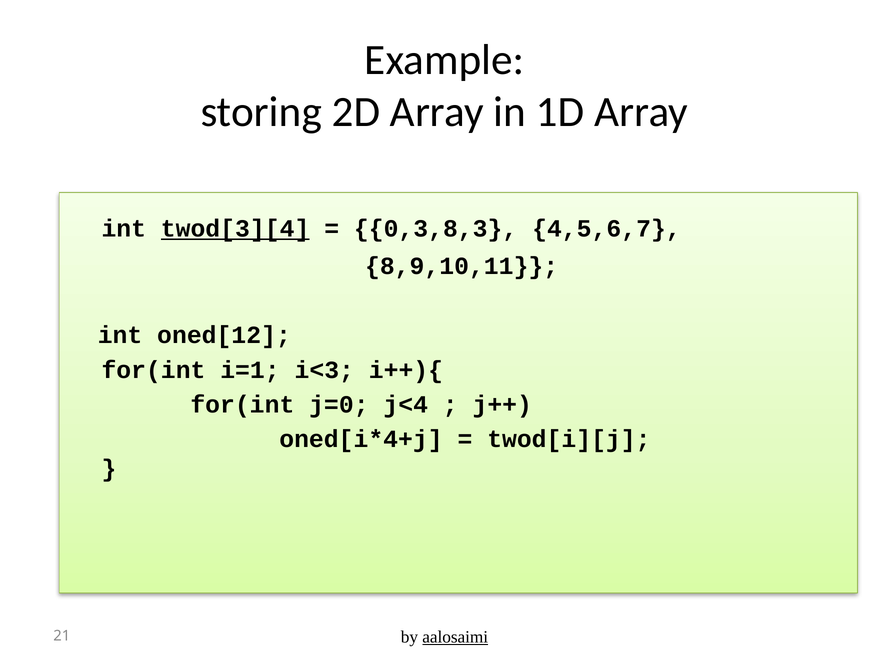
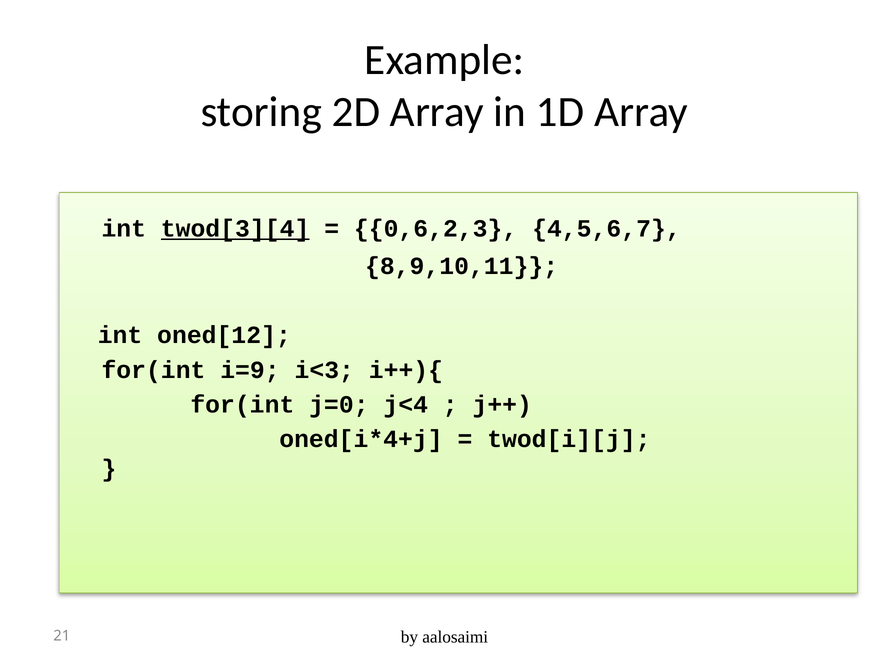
0,3,8,3: 0,3,8,3 -> 0,6,2,3
i=1: i=1 -> i=9
aalosaimi underline: present -> none
